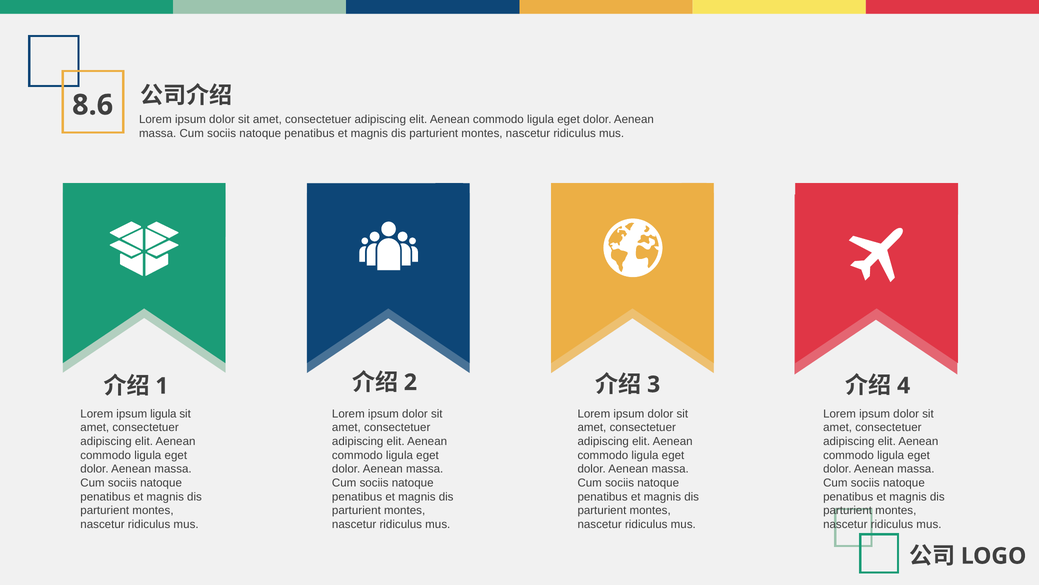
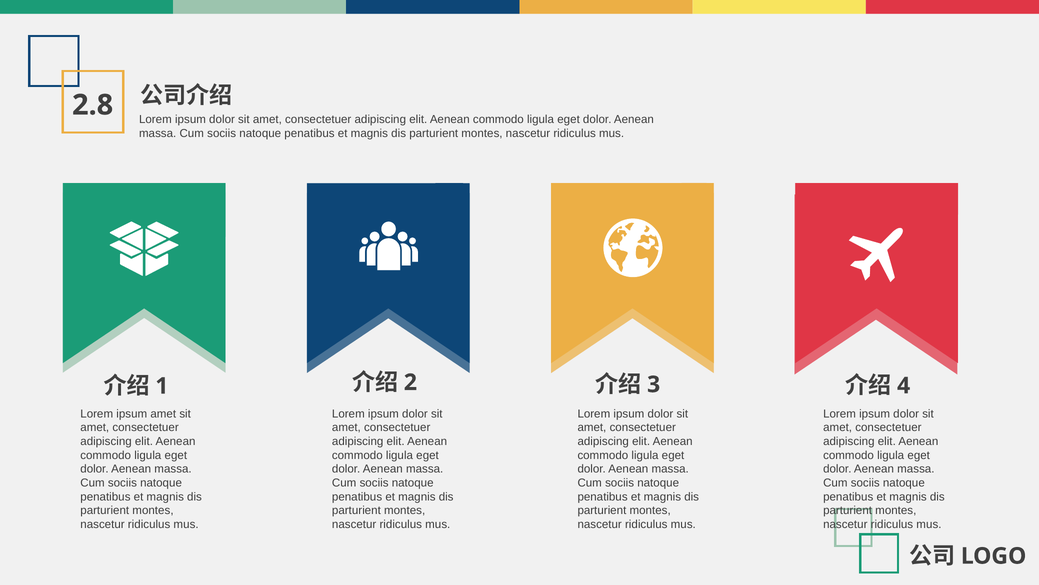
8.6: 8.6 -> 2.8
ipsum ligula: ligula -> amet
